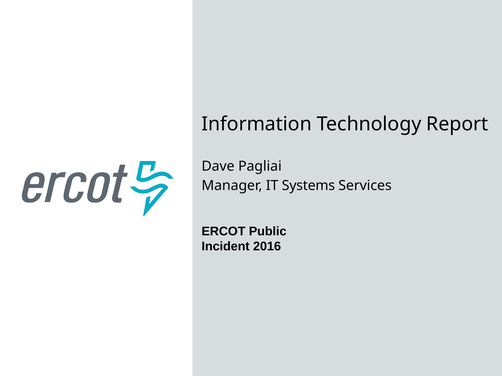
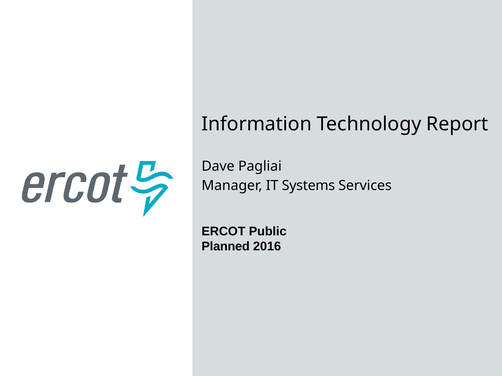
Incident: Incident -> Planned
